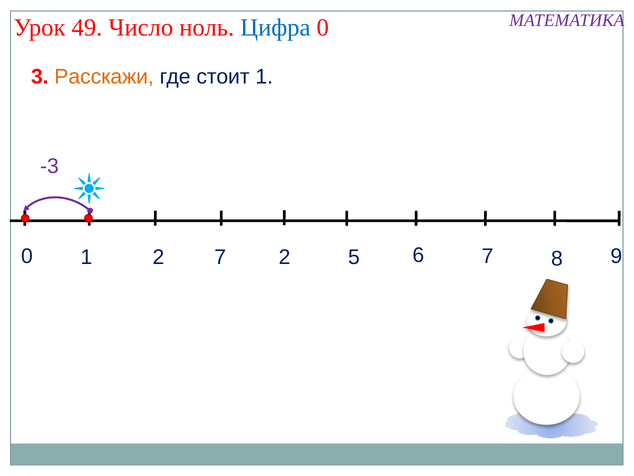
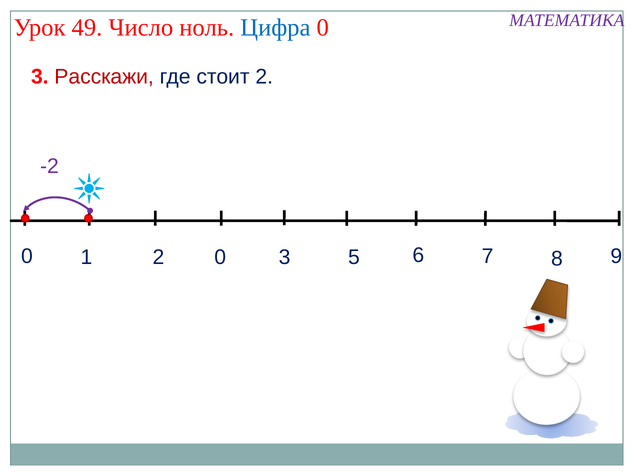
Расскажи colour: orange -> red
стоит 1: 1 -> 2
-3: -3 -> -2
1 7: 7 -> 0
2 2: 2 -> 3
